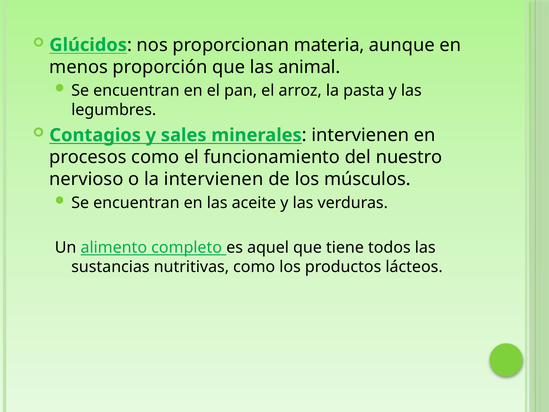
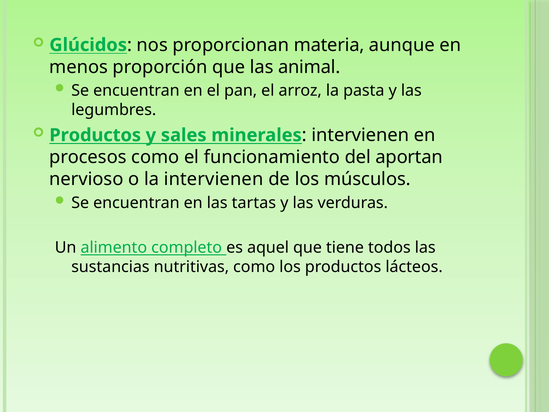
Contagios at (95, 135): Contagios -> Productos
nuestro: nuestro -> aportan
aceite: aceite -> tartas
